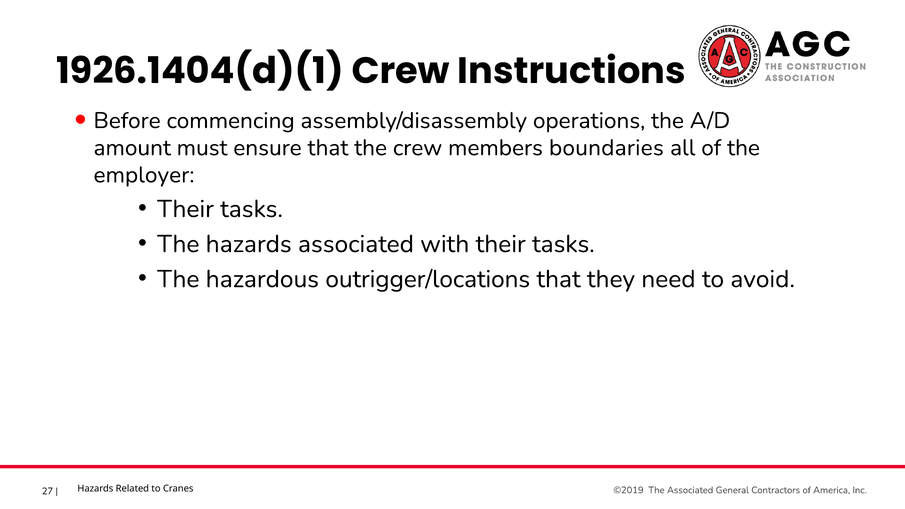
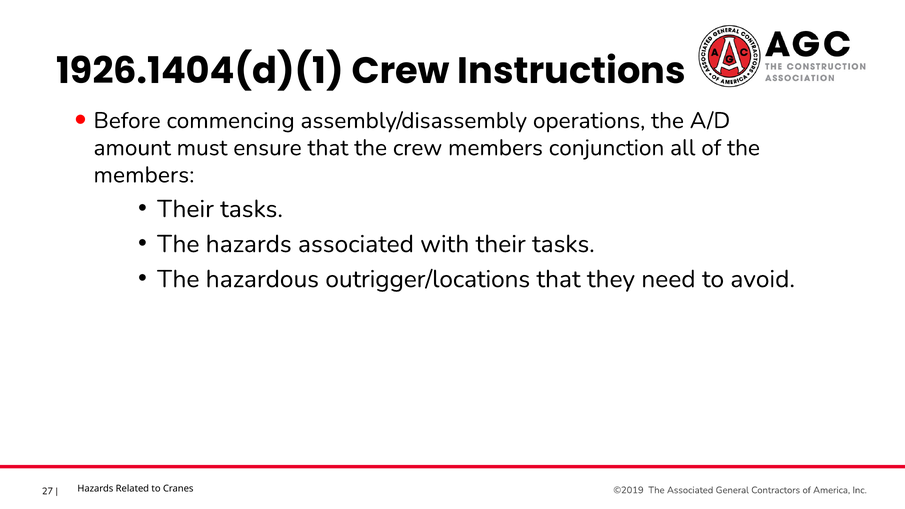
boundaries: boundaries -> conjunction
employer at (144, 175): employer -> members
